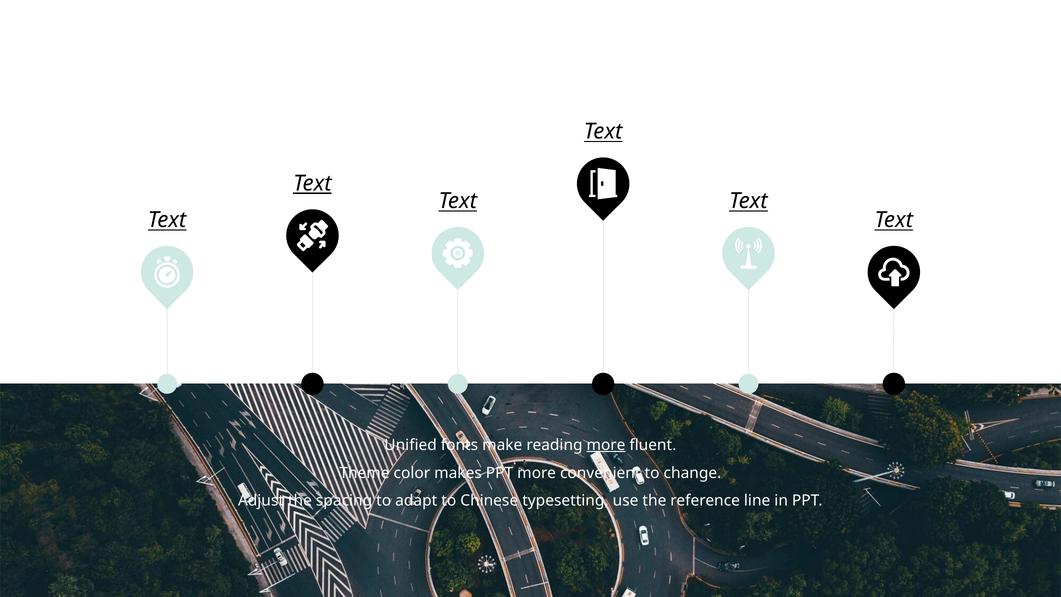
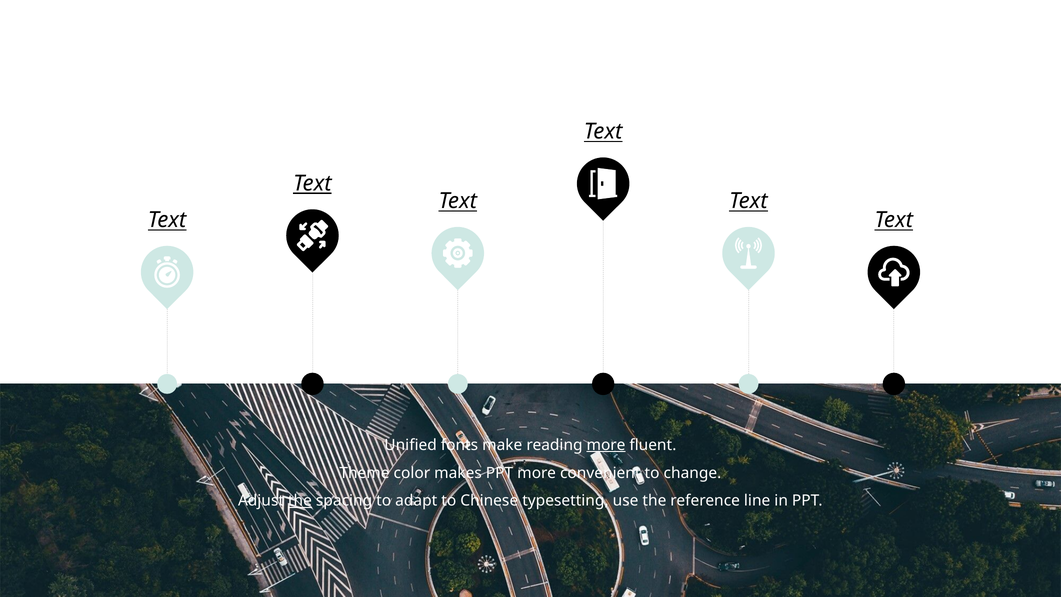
the at (300, 501) underline: none -> present
